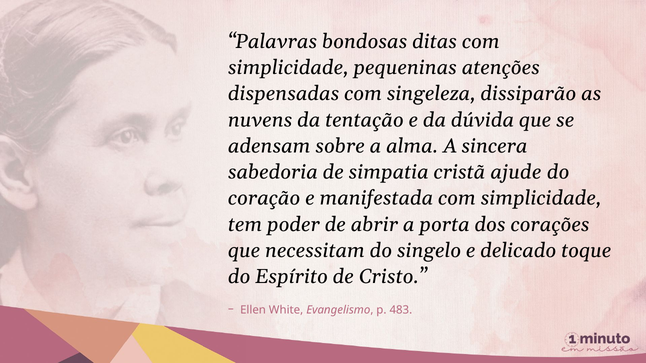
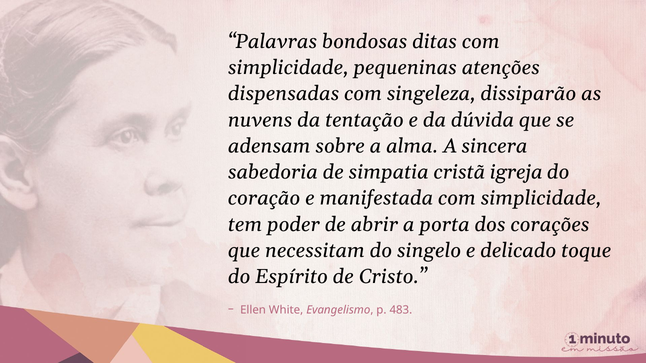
ajude: ajude -> igreja
